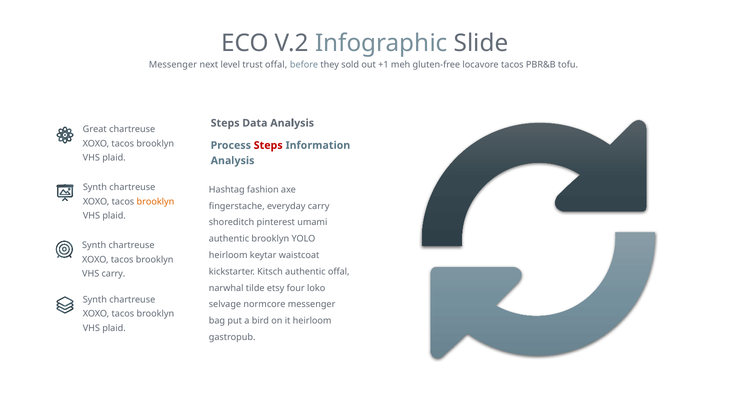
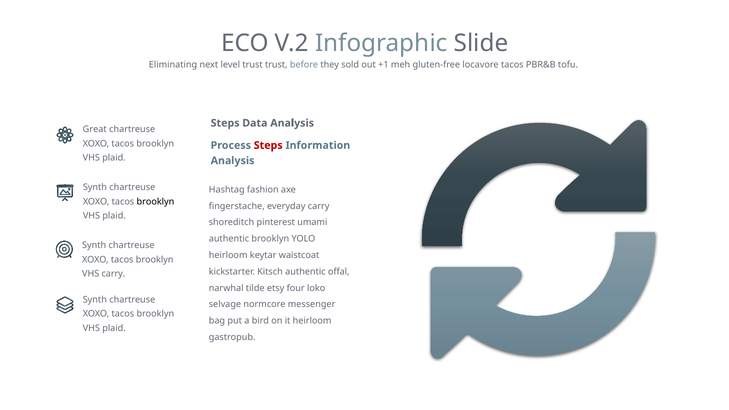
Messenger at (173, 65): Messenger -> Eliminating
trust offal: offal -> trust
brooklyn at (155, 202) colour: orange -> black
